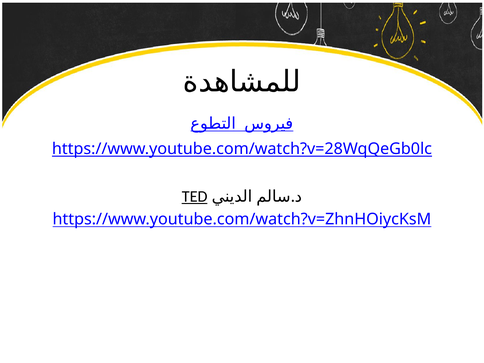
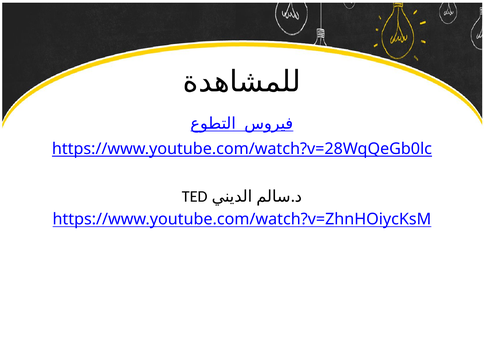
TED underline: present -> none
